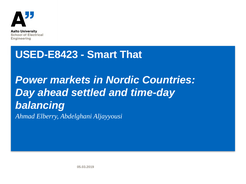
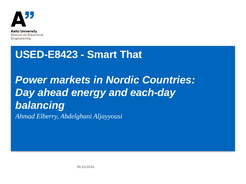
settled: settled -> energy
time-day: time-day -> each-day
